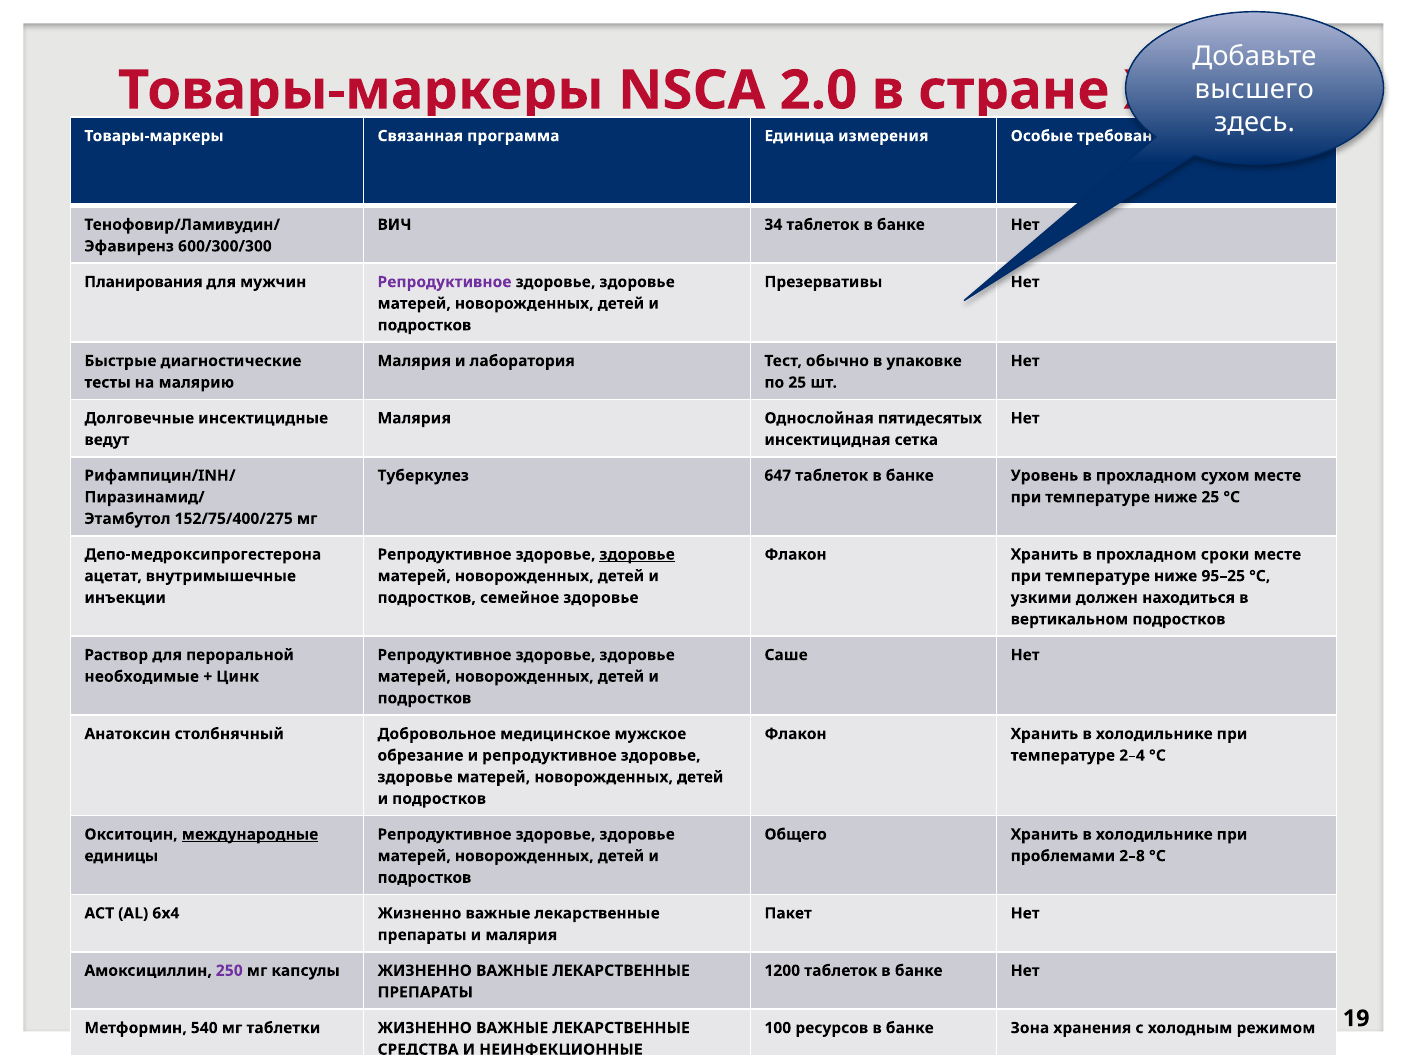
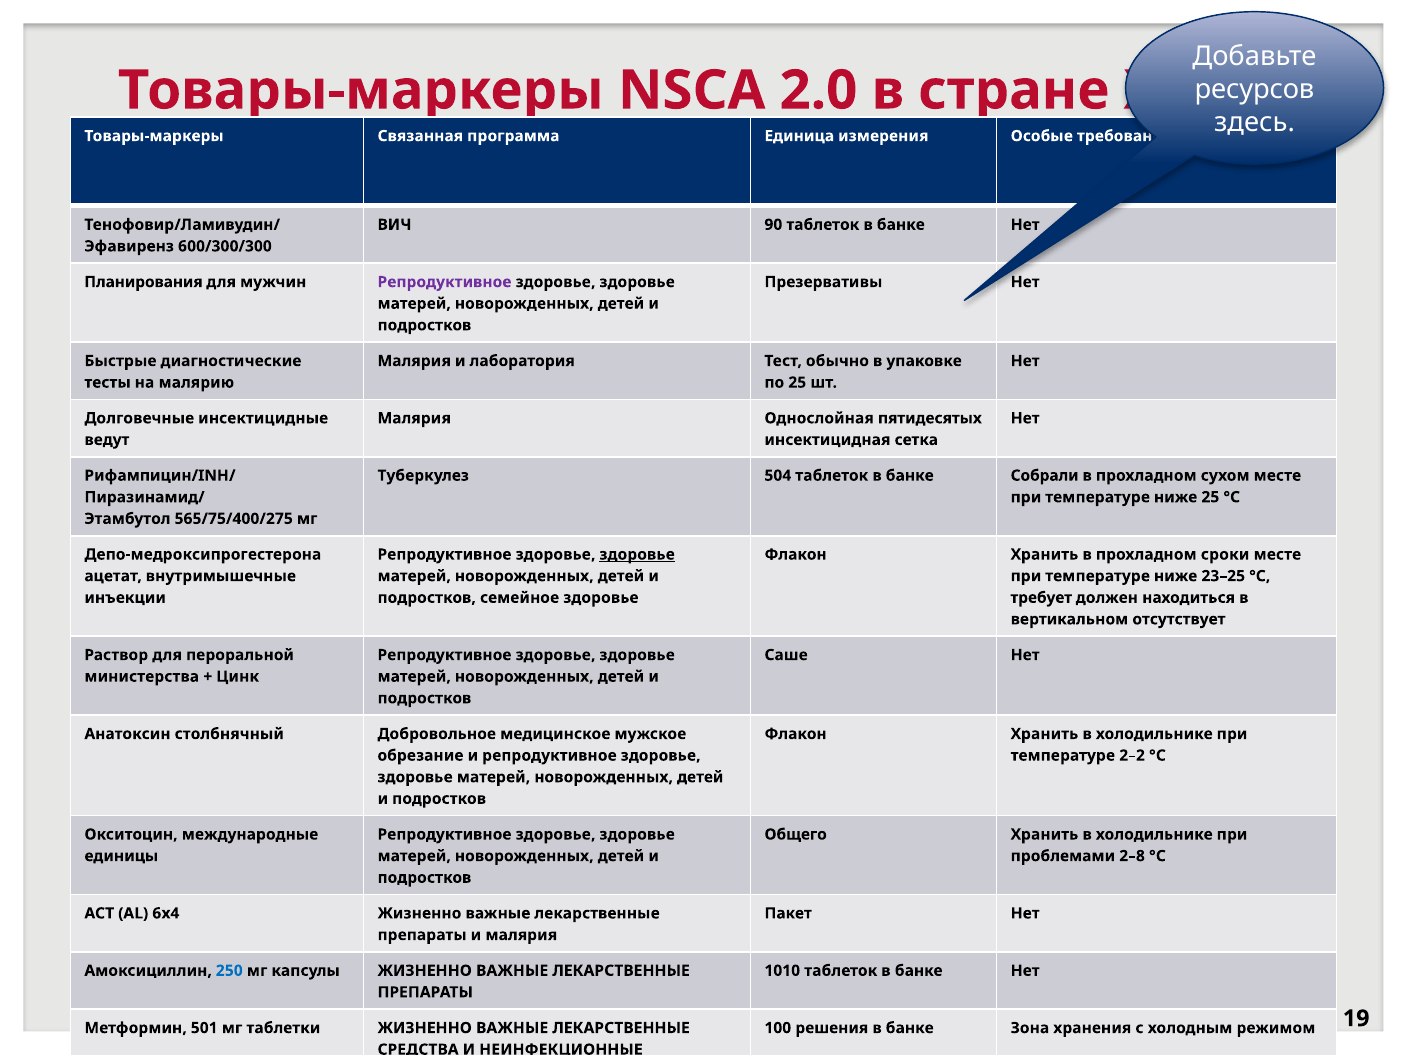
высшего: высшего -> ресурсов
34: 34 -> 90
647: 647 -> 504
Уровень: Уровень -> Собрали
152/75/400/275: 152/75/400/275 -> 565/75/400/275
95–25: 95–25 -> 23–25
узкими: узкими -> требует
вертикальном подростков: подростков -> отсутствует
необходимые: необходимые -> министерства
2–4: 2–4 -> 2–2
международные underline: present -> none
250 colour: purple -> blue
1200: 1200 -> 1010
540: 540 -> 501
ресурсов: ресурсов -> решения
